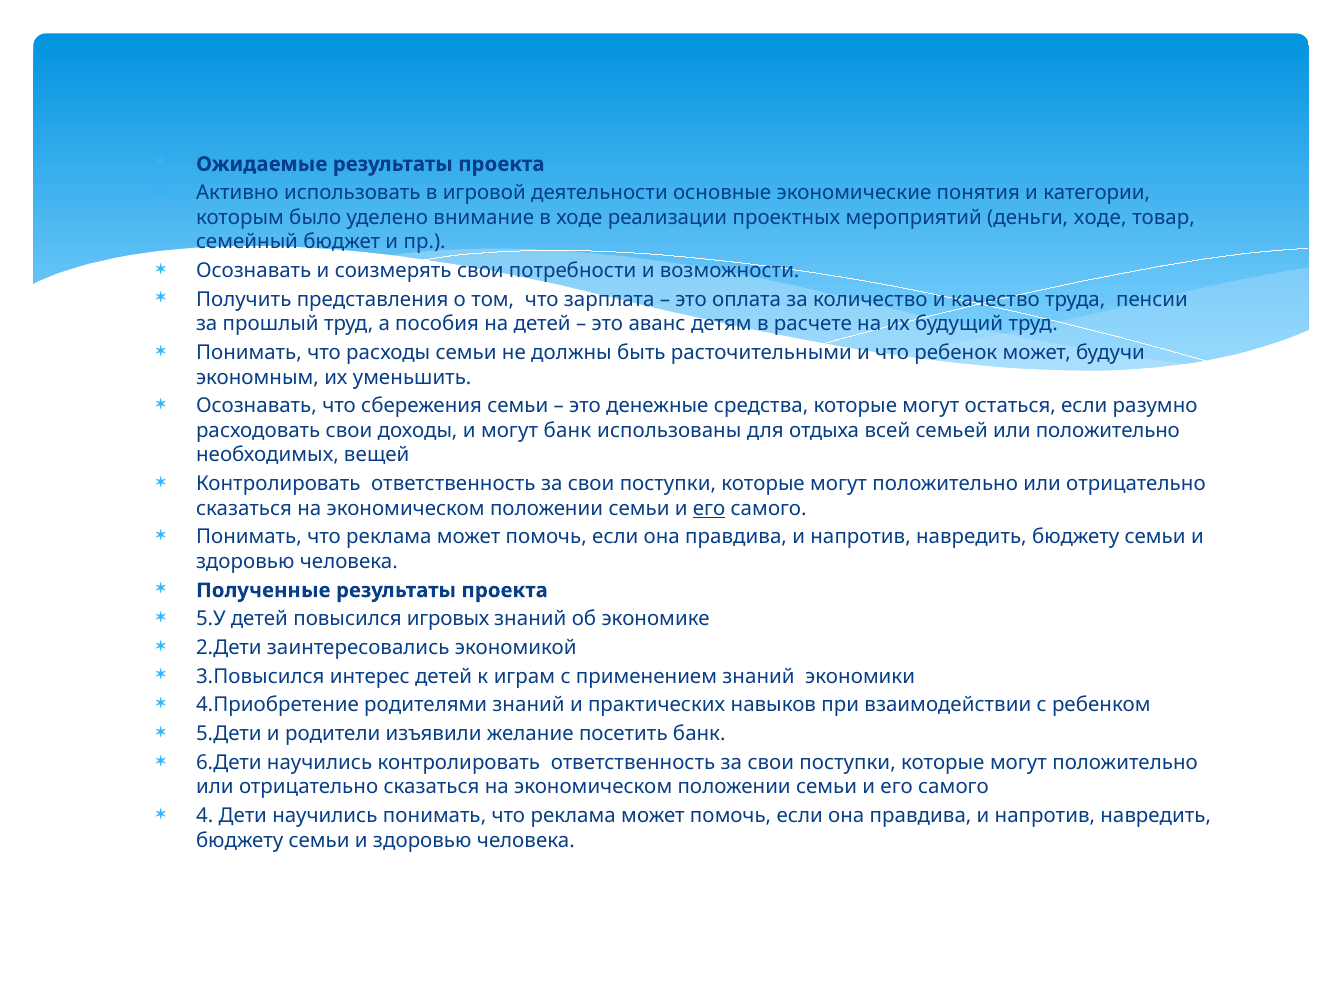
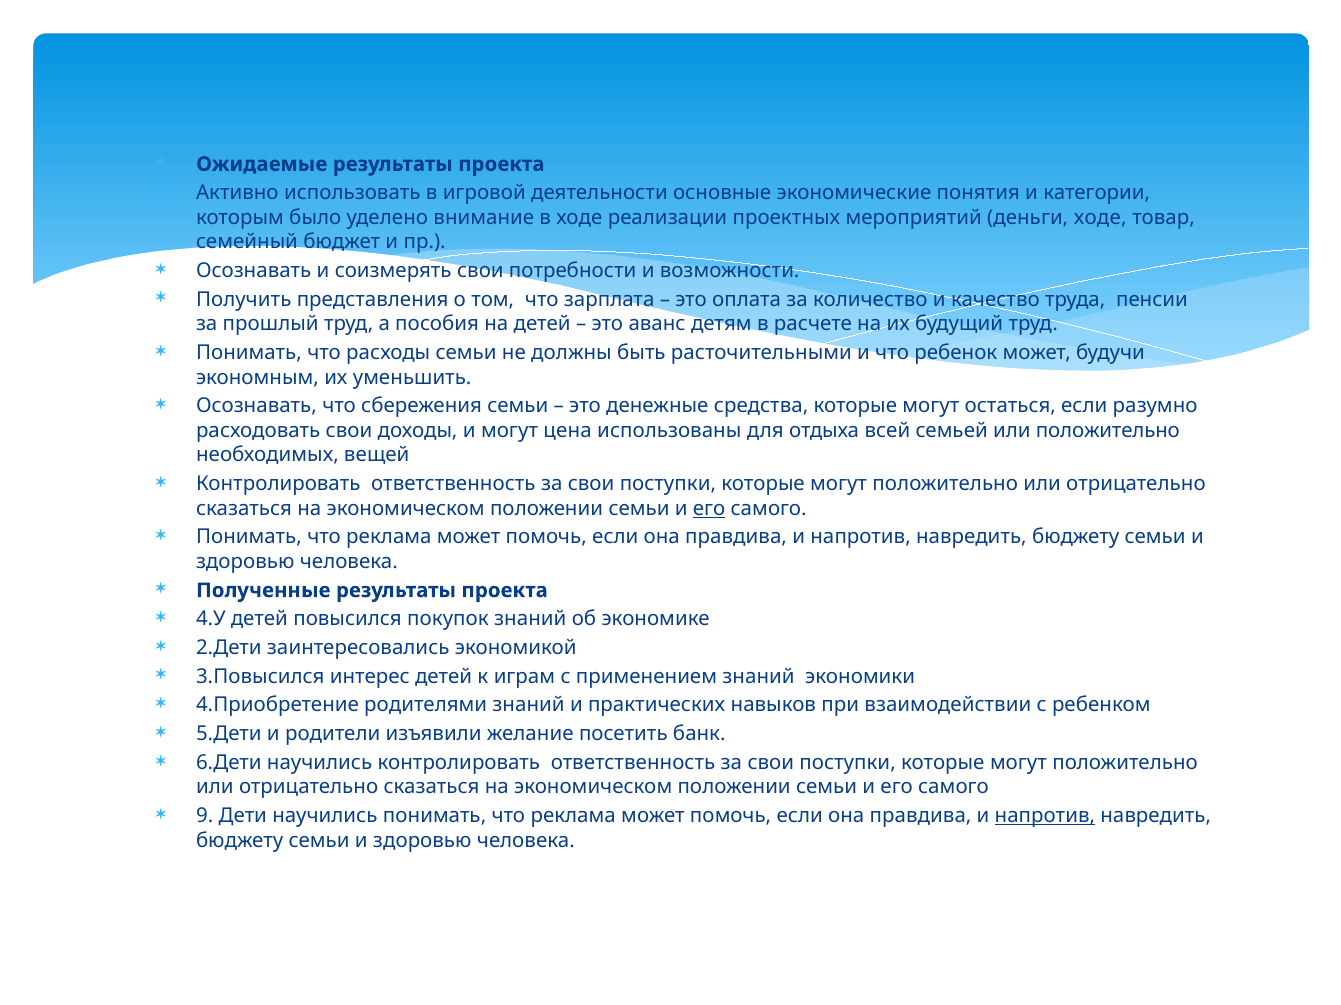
могут банк: банк -> цена
5.У: 5.У -> 4.У
игровых: игровых -> покупок
4: 4 -> 9
напротив at (1045, 816) underline: none -> present
